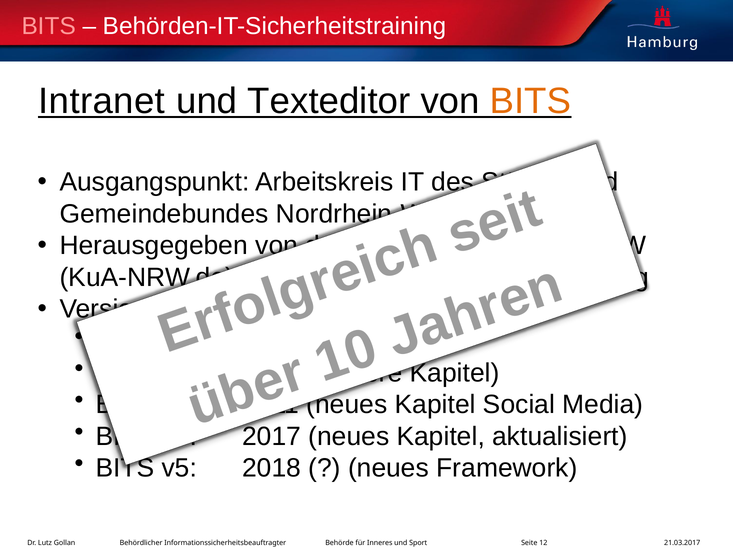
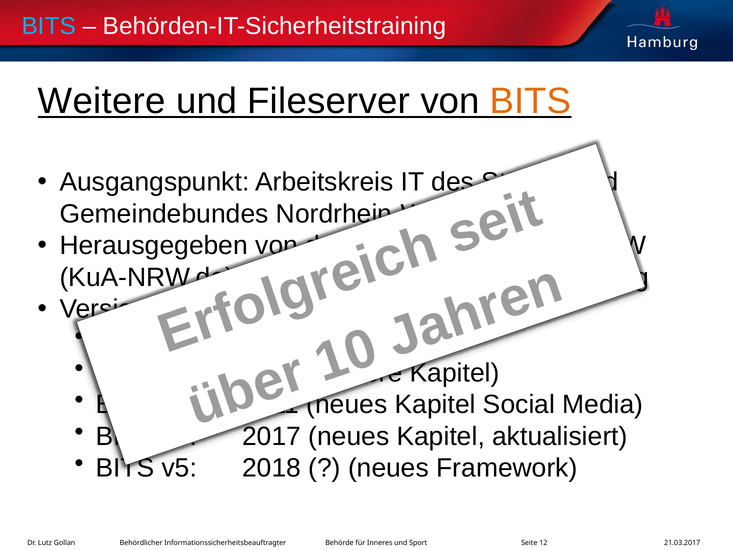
BITS at (49, 26) colour: pink -> light blue
Intranet at (102, 101): Intranet -> Weitere
Texteditor: Texteditor -> Fileserver
